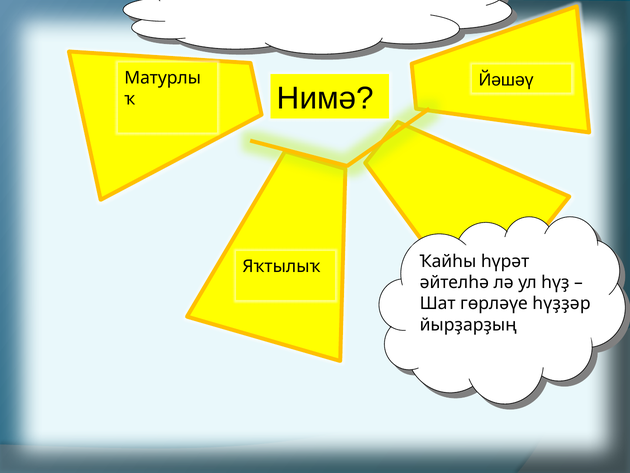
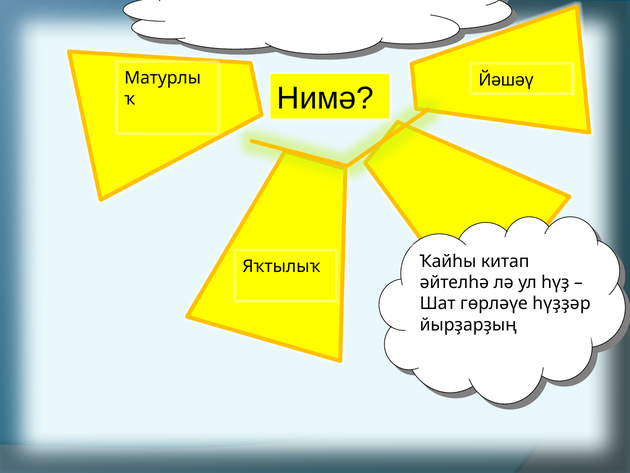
һүрәт: һүрәт -> китап
